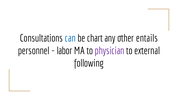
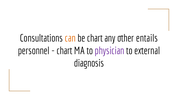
can colour: blue -> orange
labor at (65, 51): labor -> chart
following: following -> diagnosis
